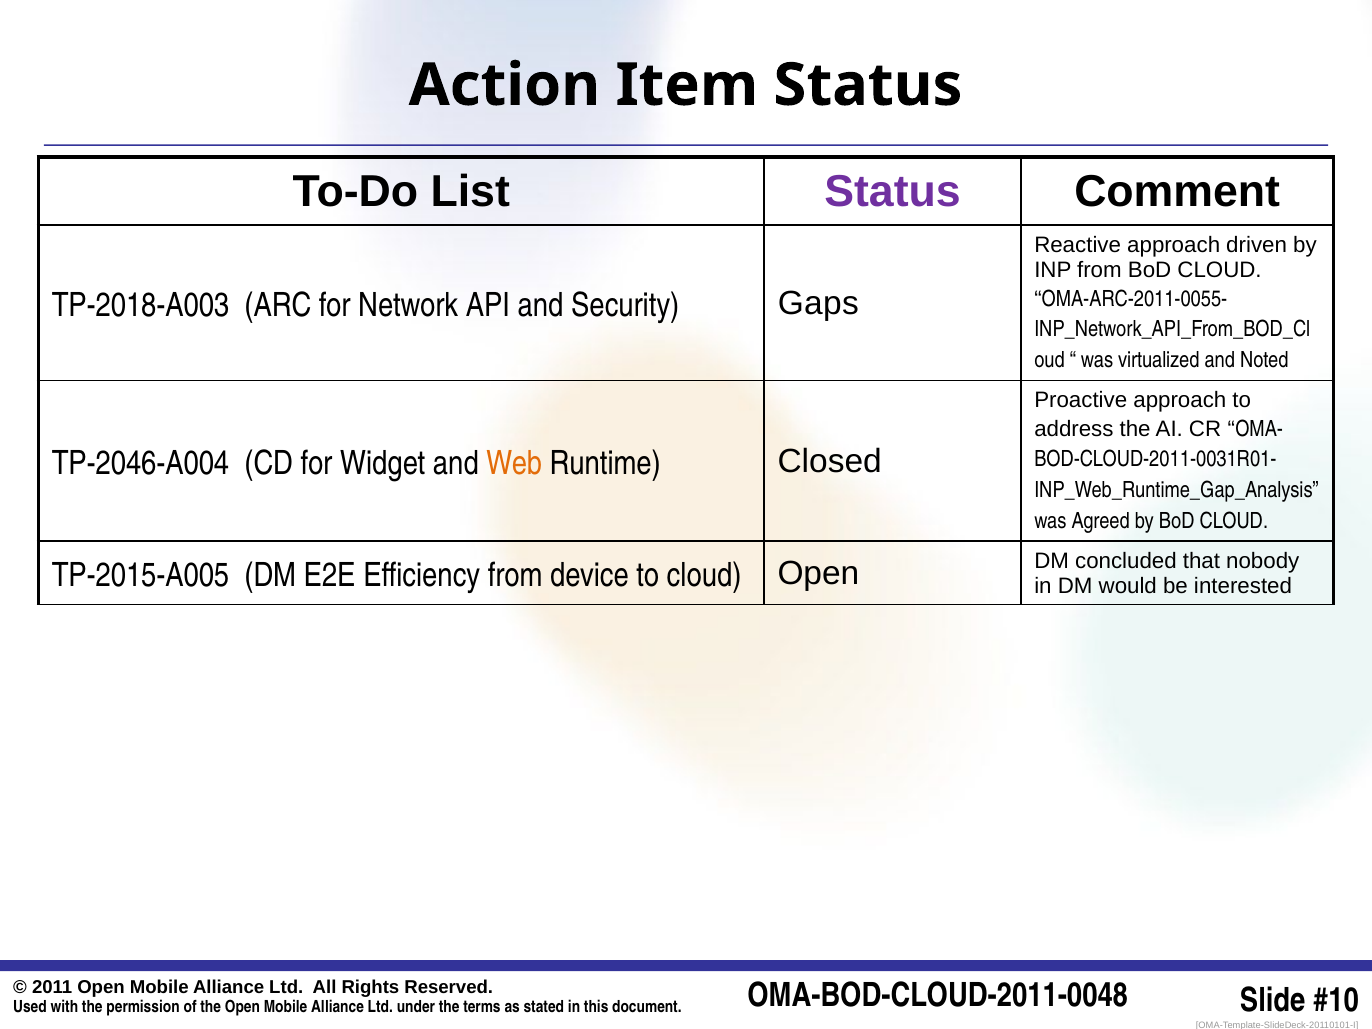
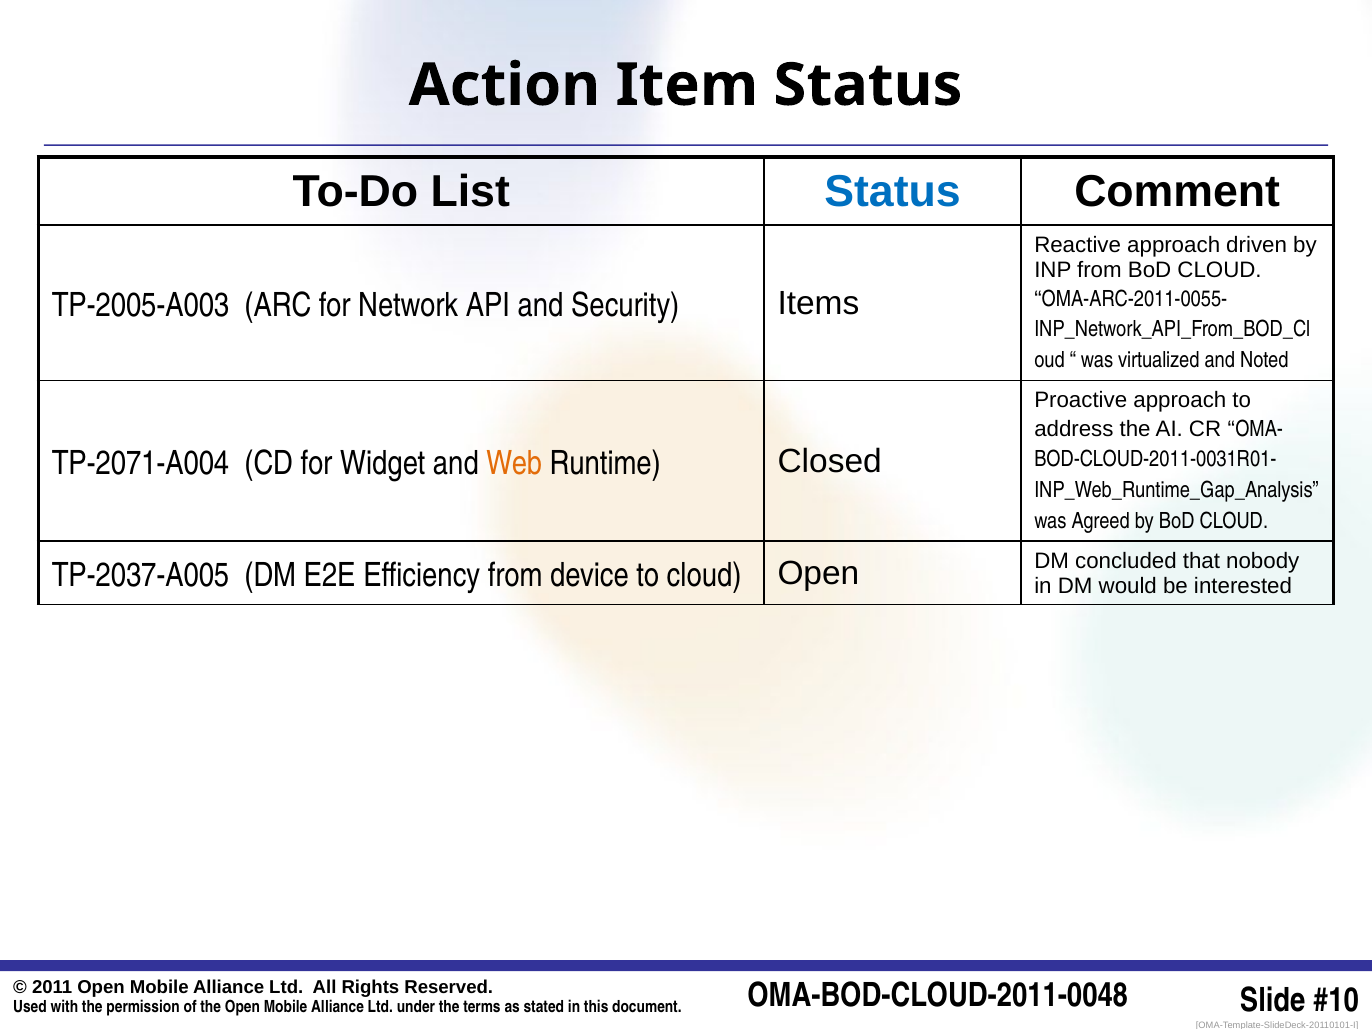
Status at (893, 192) colour: purple -> blue
TP-2018-A003: TP-2018-A003 -> TP-2005-A003
Gaps: Gaps -> Items
TP-2046-A004: TP-2046-A004 -> TP-2071-A004
TP-2015-A005: TP-2015-A005 -> TP-2037-A005
